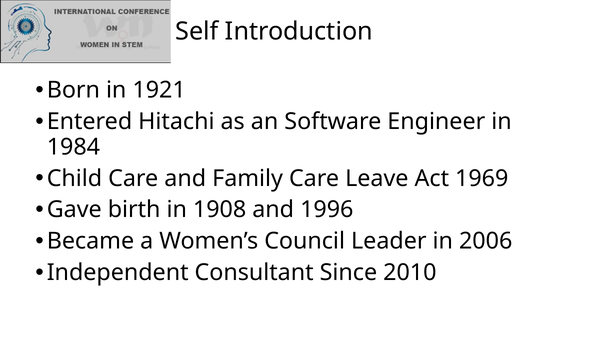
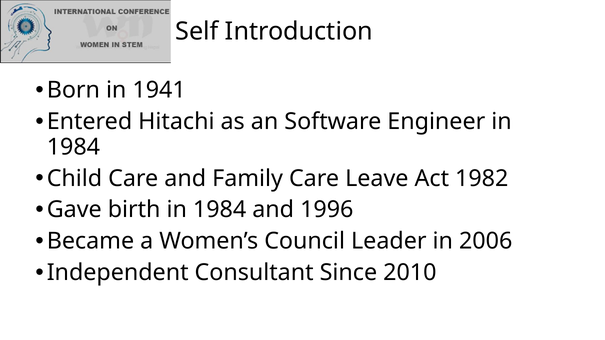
1921: 1921 -> 1941
1969: 1969 -> 1982
birth in 1908: 1908 -> 1984
